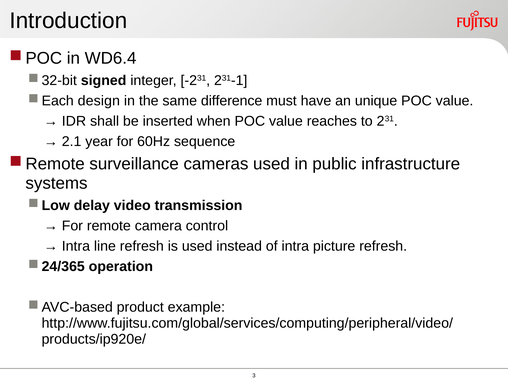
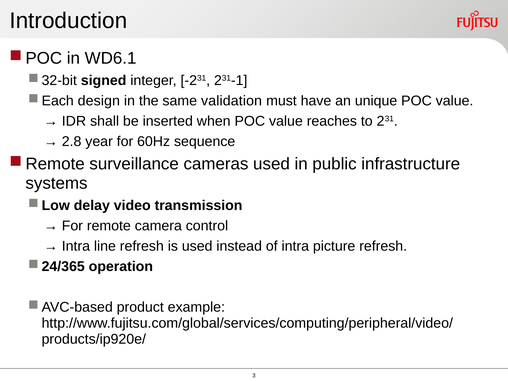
WD6.4: WD6.4 -> WD6.1
difference: difference -> validation
2.1: 2.1 -> 2.8
